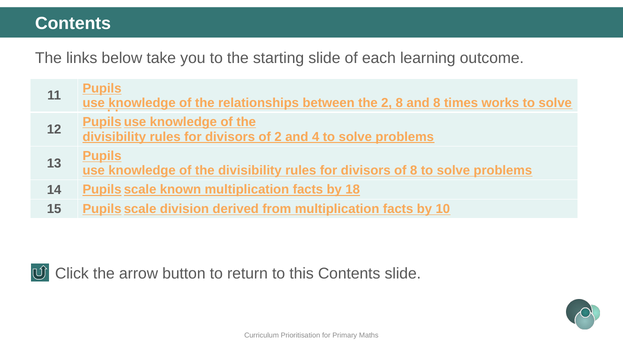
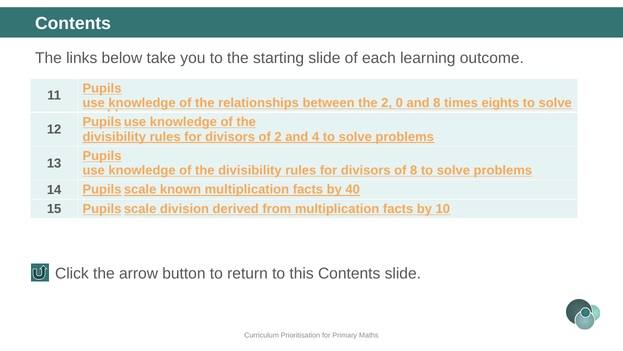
2 8: 8 -> 0
works: works -> eights
18: 18 -> 40
